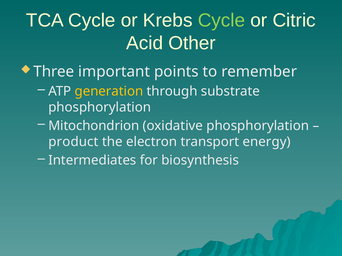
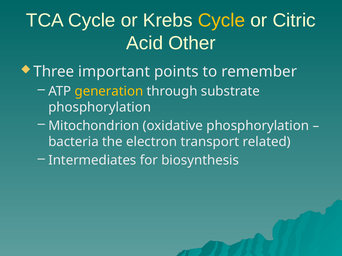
Cycle at (221, 20) colour: light green -> yellow
product: product -> bacteria
energy: energy -> related
